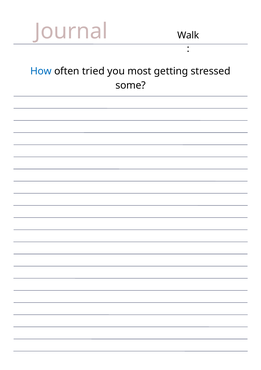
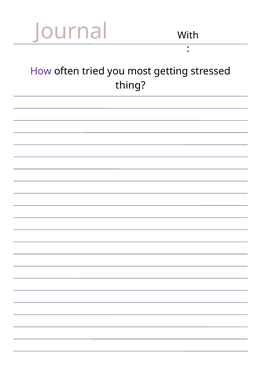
Walk: Walk -> With
How colour: blue -> purple
some: some -> thing
